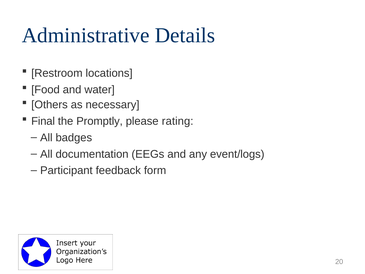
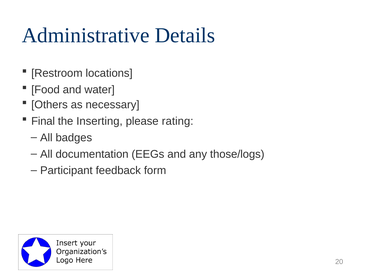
Promptly: Promptly -> Inserting
event/logs: event/logs -> those/logs
